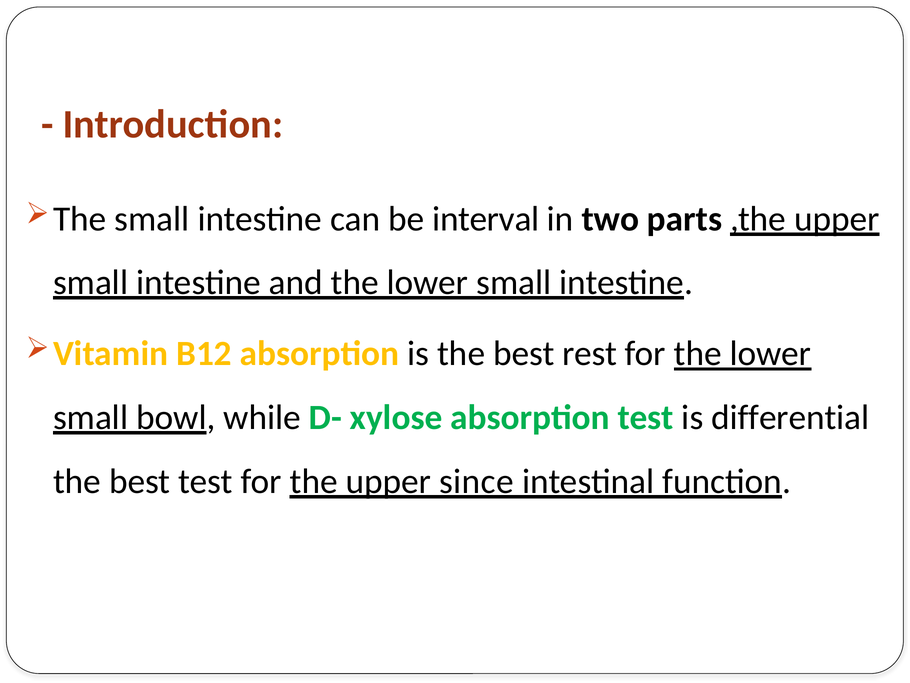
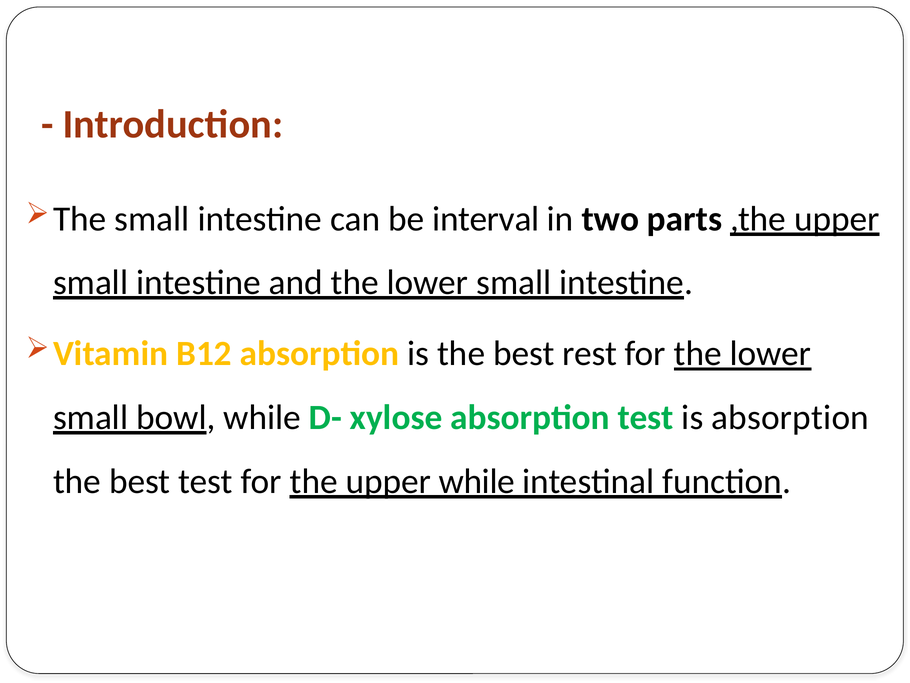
is differential: differential -> absorption
upper since: since -> while
